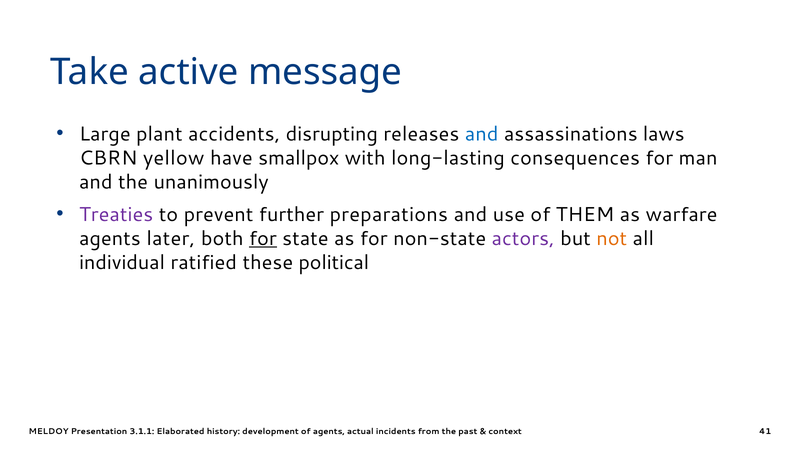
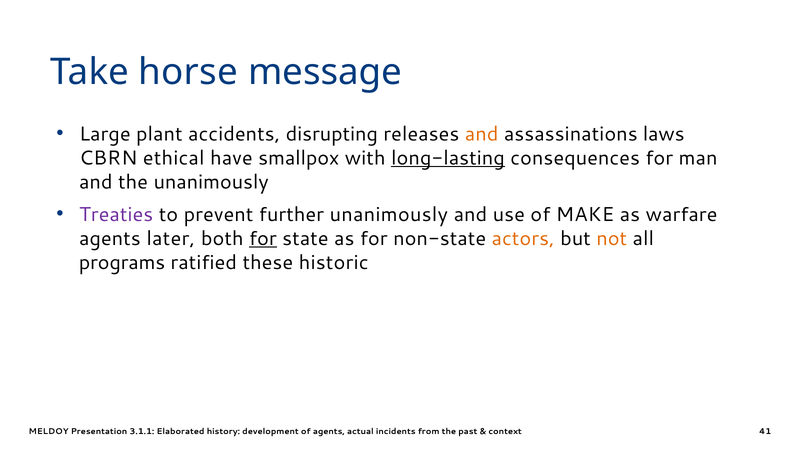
active: active -> horse
and at (482, 134) colour: blue -> orange
yellow: yellow -> ethical
long-lasting underline: none -> present
further preparations: preparations -> unanimously
THEM: THEM -> MAKE
actors colour: purple -> orange
individual: individual -> programs
political: political -> historic
